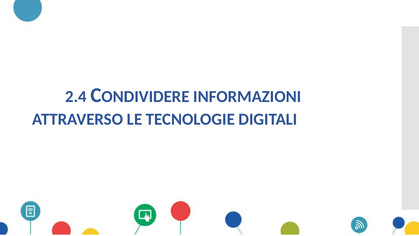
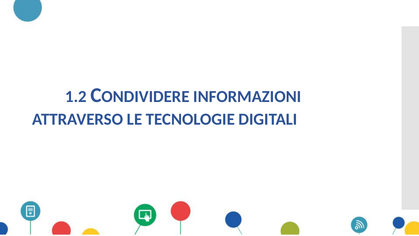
2.4: 2.4 -> 1.2
